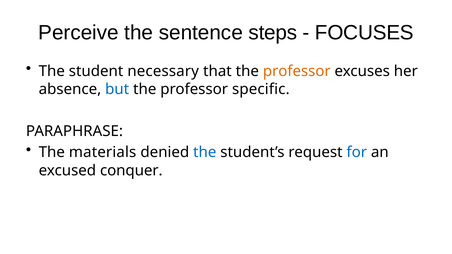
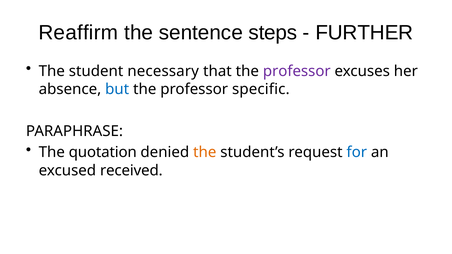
Perceive: Perceive -> Reaffirm
FOCUSES: FOCUSES -> FURTHER
professor at (297, 71) colour: orange -> purple
materials: materials -> quotation
the at (205, 153) colour: blue -> orange
conquer: conquer -> received
